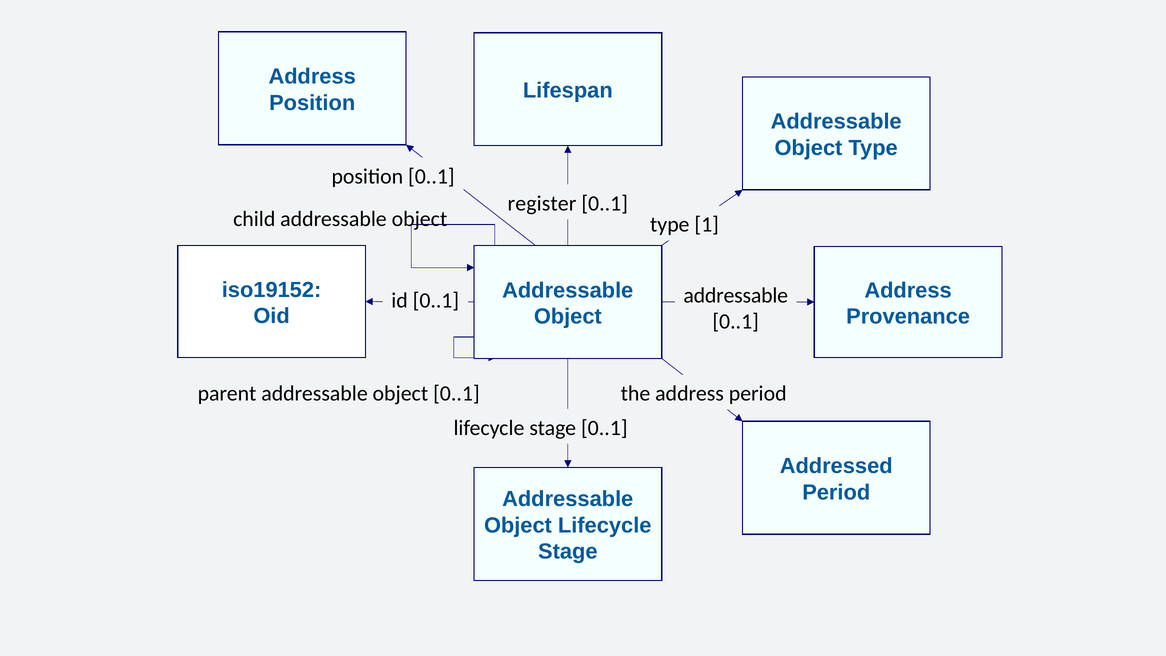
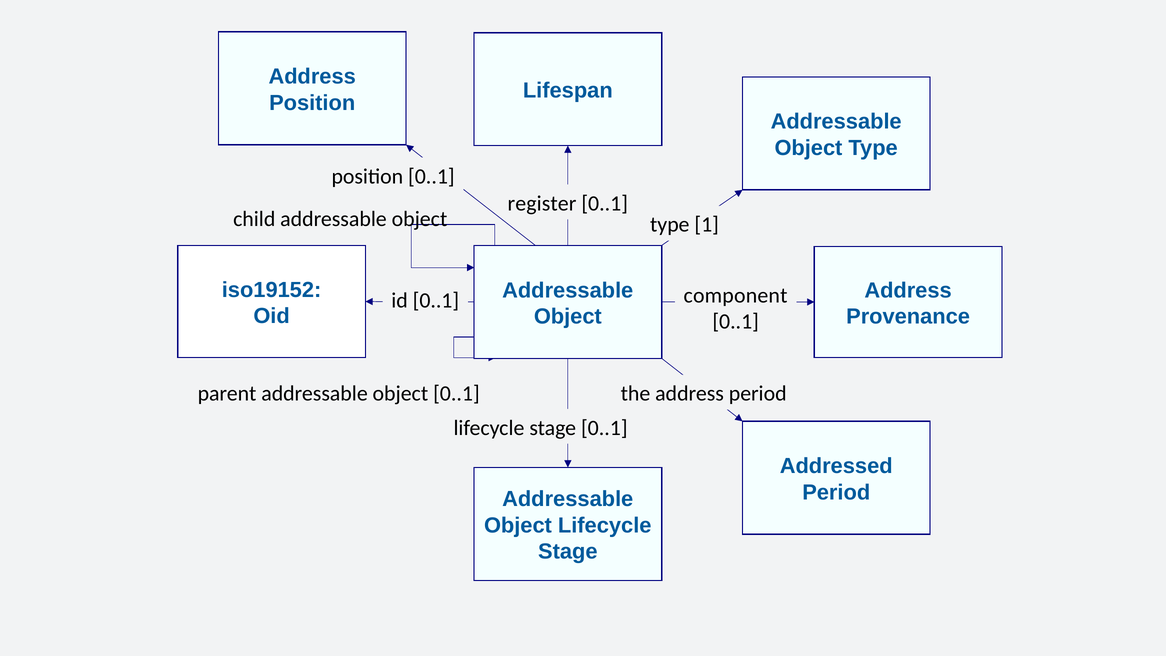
addressable at (736, 295): addressable -> component
